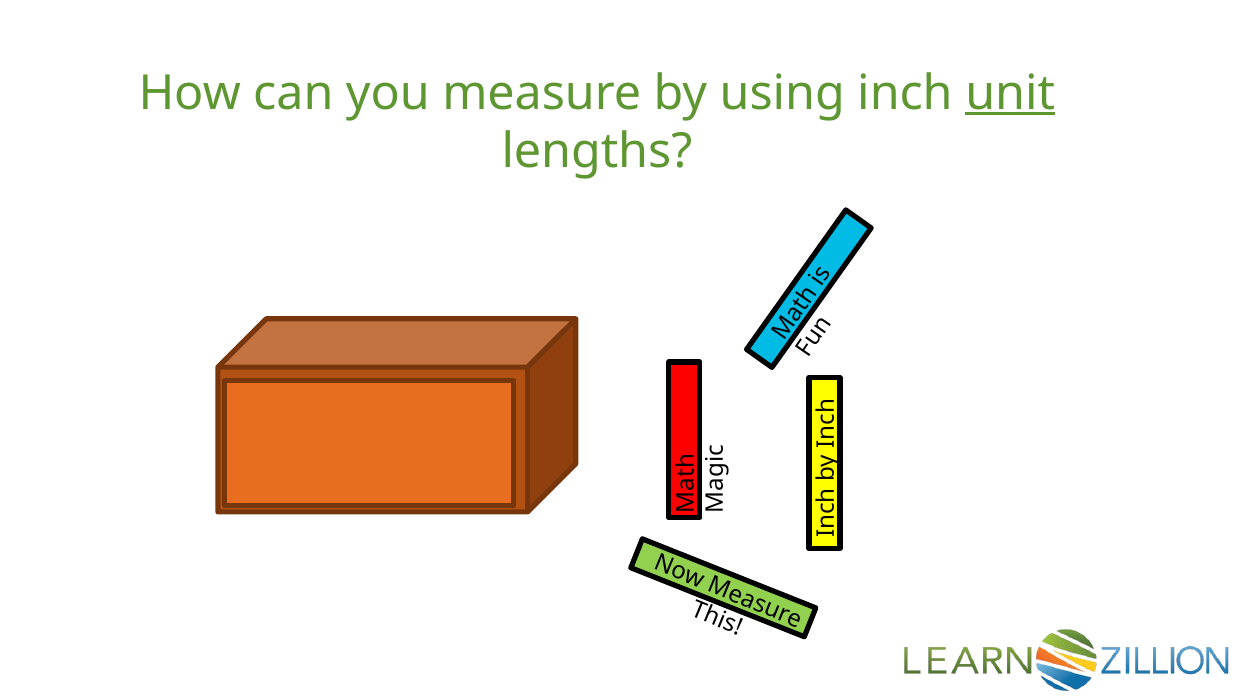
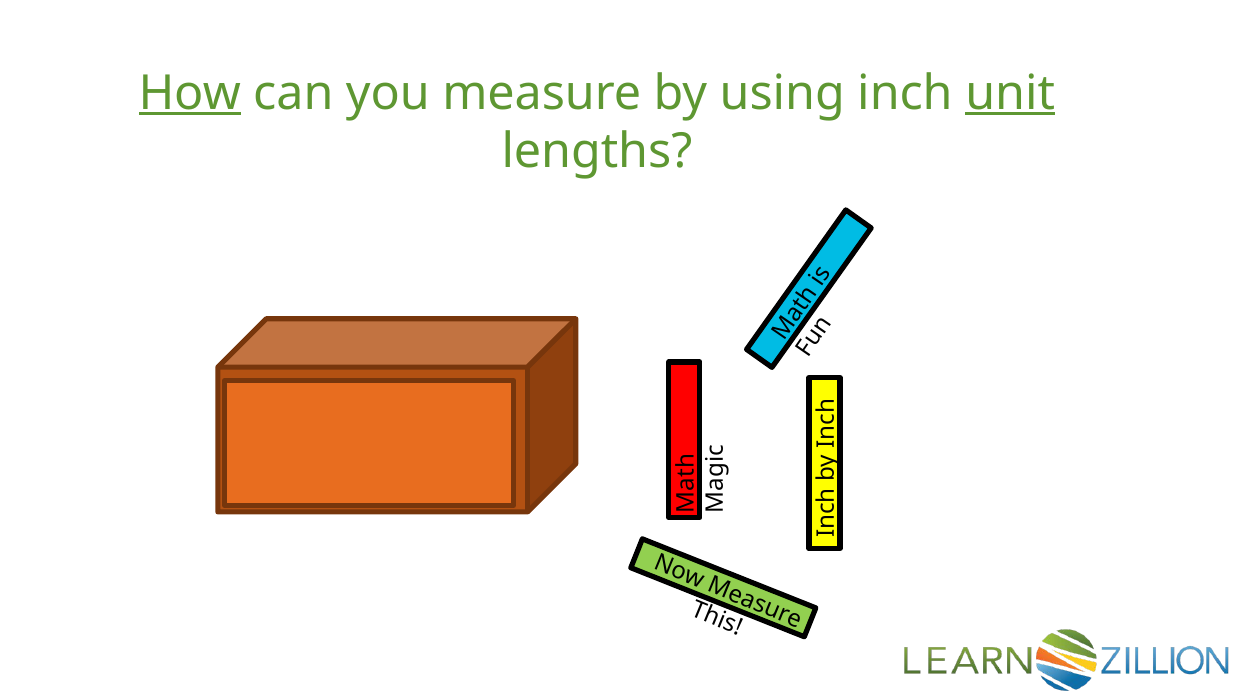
How underline: none -> present
